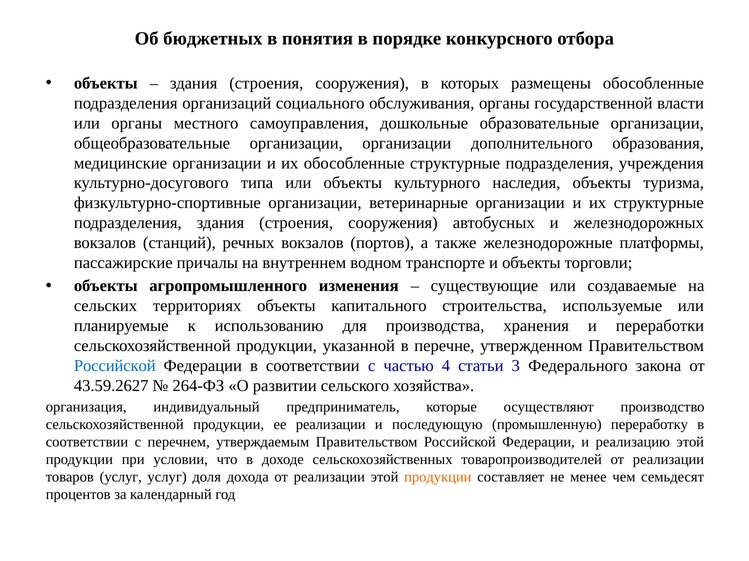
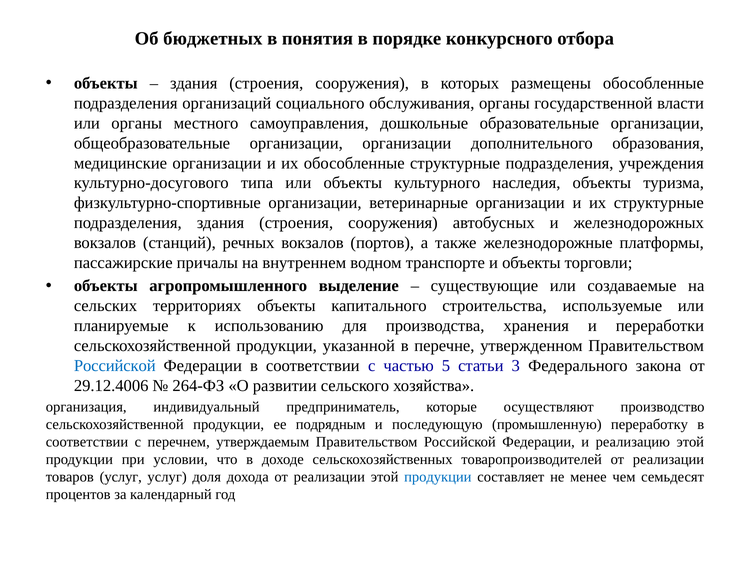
изменения: изменения -> выделение
4: 4 -> 5
43.59.2627: 43.59.2627 -> 29.12.4006
ее реализации: реализации -> подрядным
продукции at (438, 478) colour: orange -> blue
